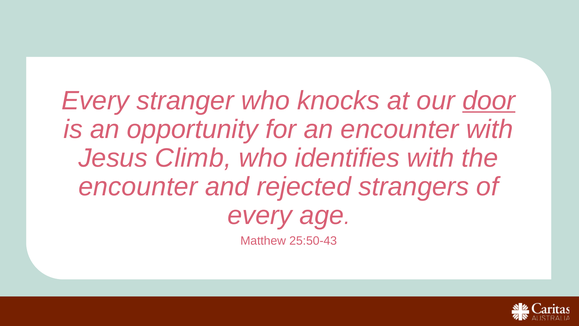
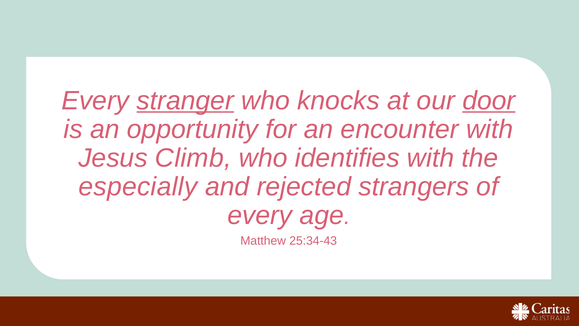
stranger underline: none -> present
encounter at (138, 186): encounter -> especially
25:50-43: 25:50-43 -> 25:34-43
